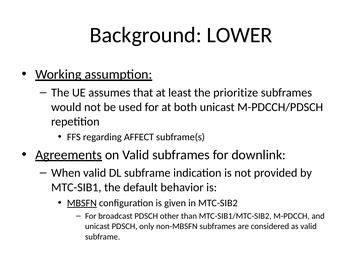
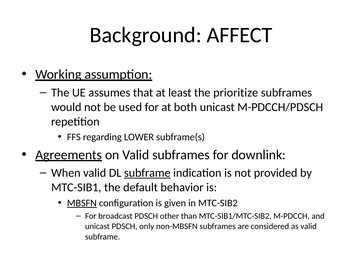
LOWER: LOWER -> AFFECT
AFFECT: AFFECT -> LOWER
subframe at (147, 173) underline: none -> present
